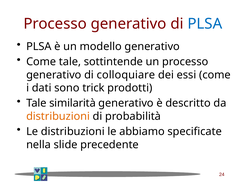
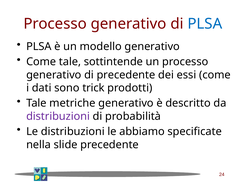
di colloquiare: colloquiare -> precedente
similarità: similarità -> metriche
distribuzioni at (58, 117) colour: orange -> purple
